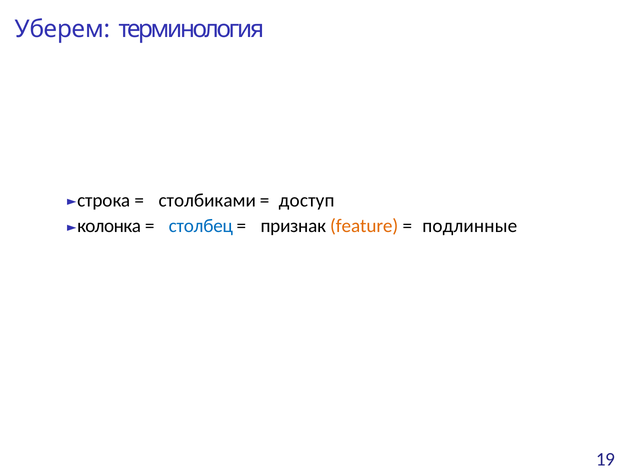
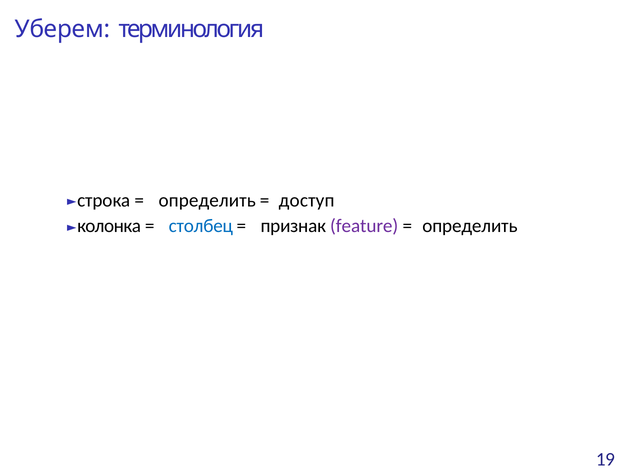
столбиками at (207, 200): столбиками -> определить
feature colour: orange -> purple
подлинные at (470, 226): подлинные -> определить
